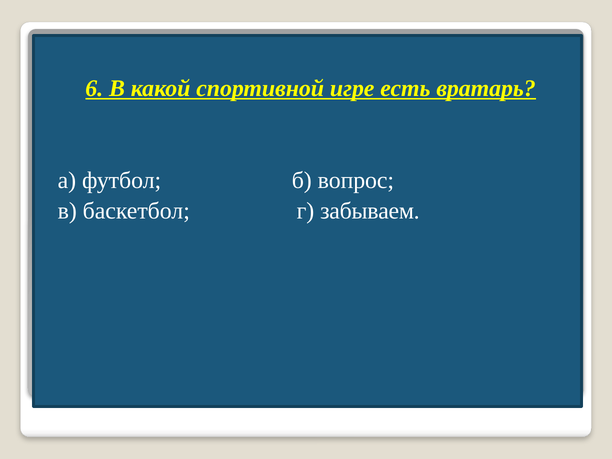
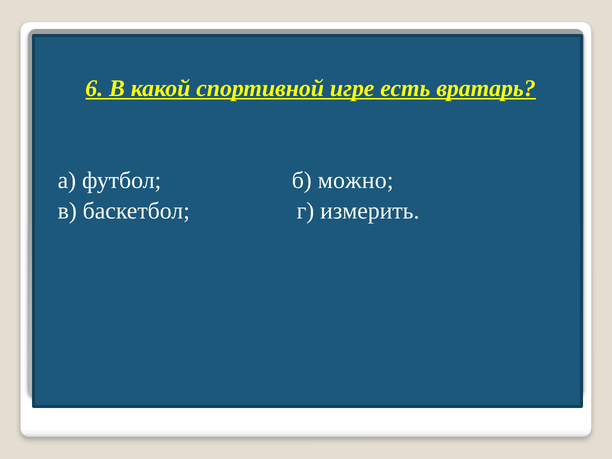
вопрос: вопрос -> можно
забываем: забываем -> измерить
